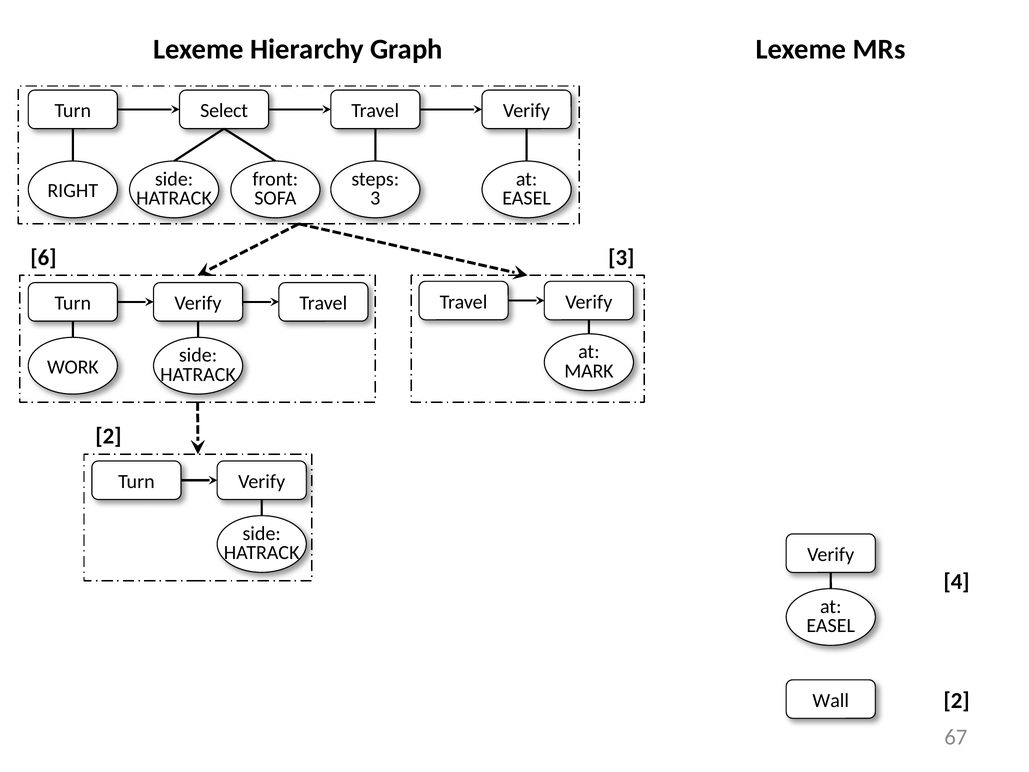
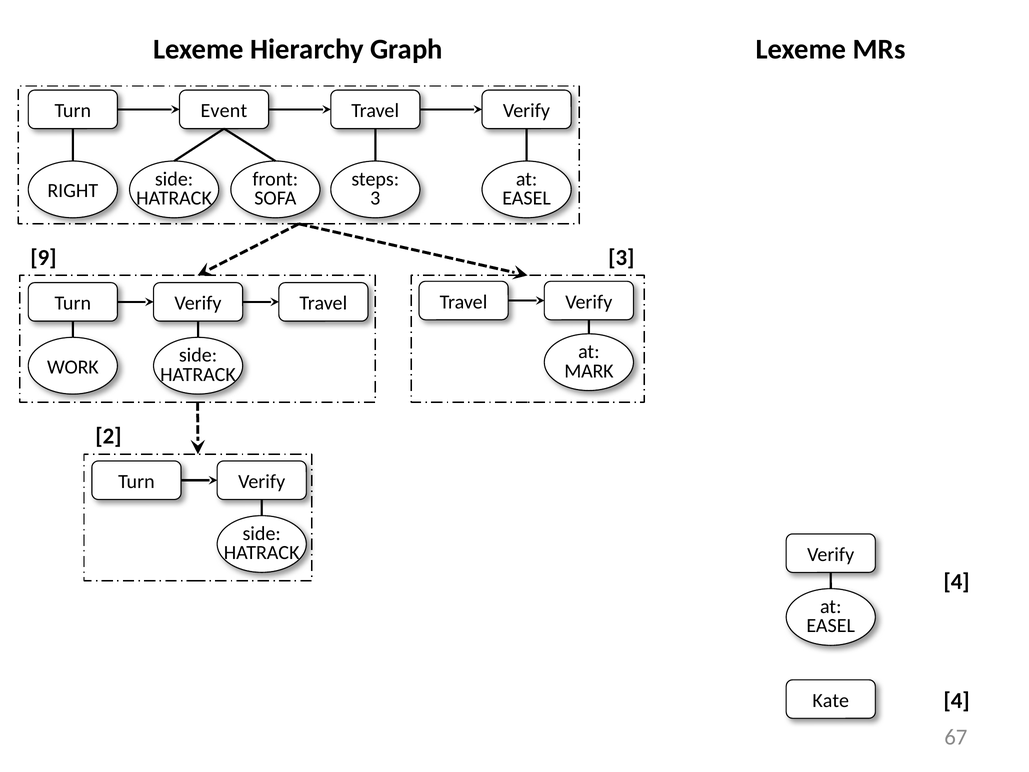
Select: Select -> Event
6: 6 -> 9
2 at (957, 700): 2 -> 4
Wall: Wall -> Kate
